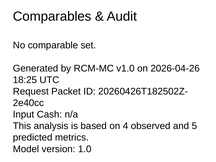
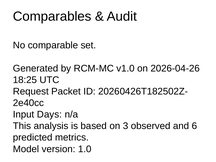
Cash: Cash -> Days
4: 4 -> 3
5: 5 -> 6
